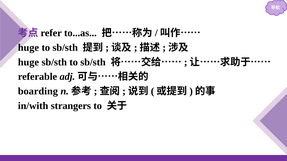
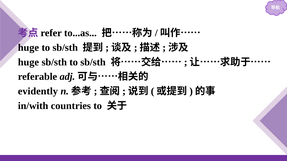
boarding: boarding -> evidently
strangers: strangers -> countries
